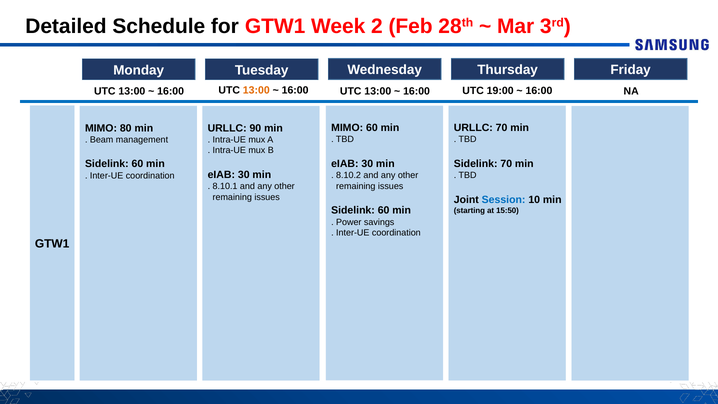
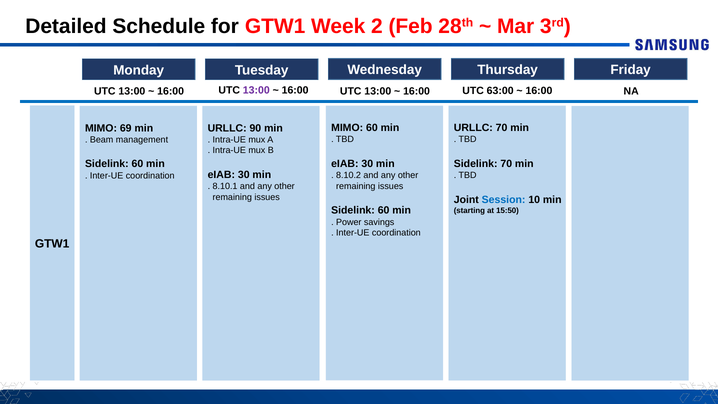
13:00 at (256, 91) colour: orange -> purple
19:00: 19:00 -> 63:00
80: 80 -> 69
